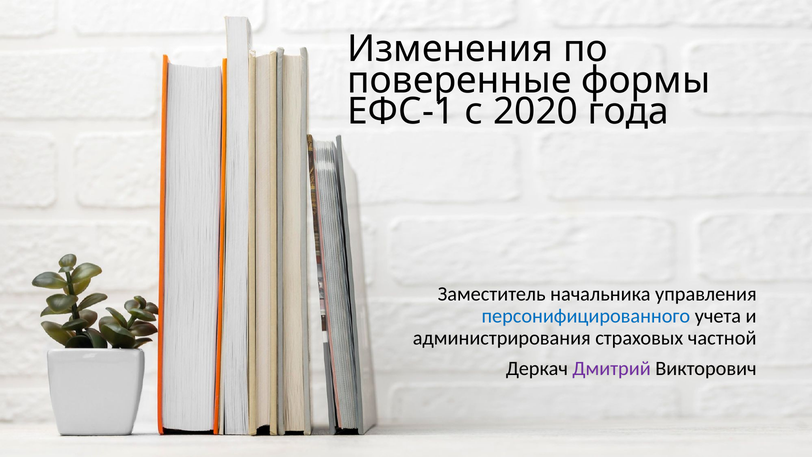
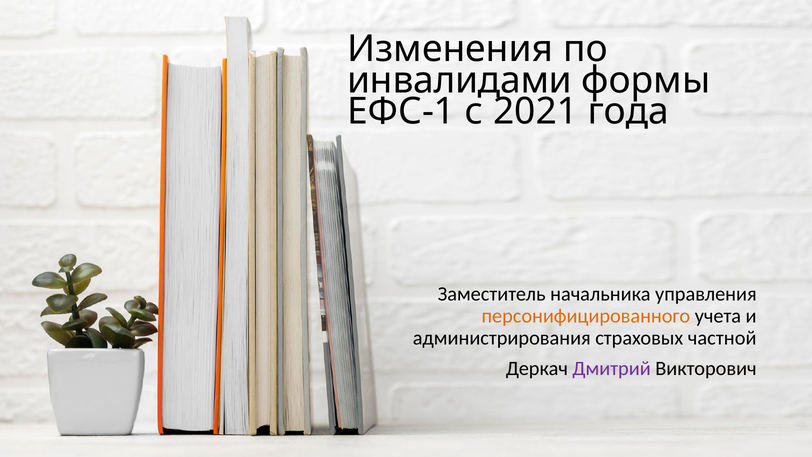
поверенные: поверенные -> инвалидами
2020: 2020 -> 2021
персонифицированного colour: blue -> orange
